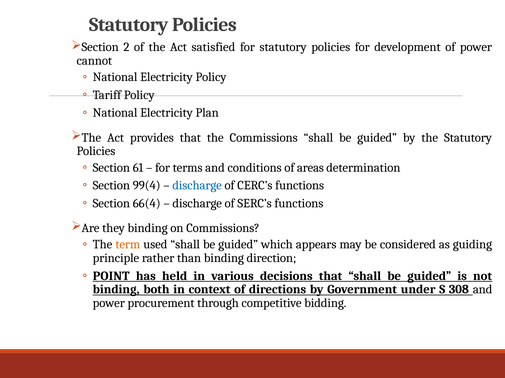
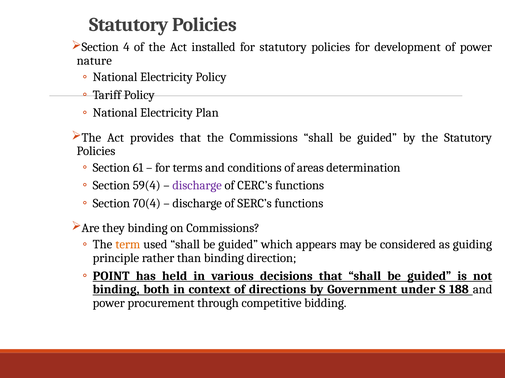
2: 2 -> 4
satisfied: satisfied -> installed
cannot: cannot -> nature
99(4: 99(4 -> 59(4
discharge at (197, 186) colour: blue -> purple
66(4: 66(4 -> 70(4
308: 308 -> 188
